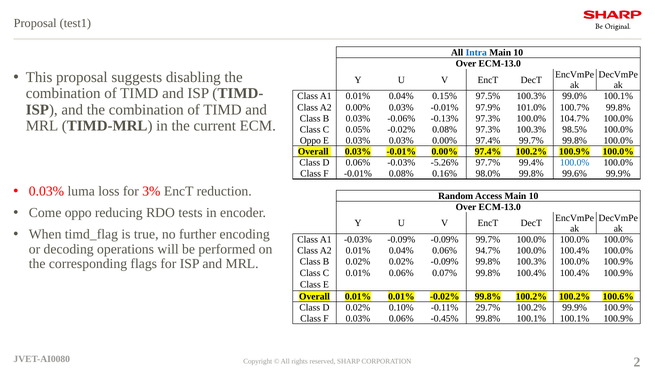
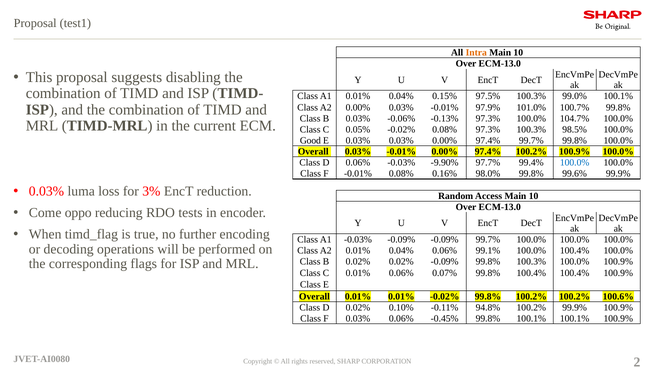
Intra colour: blue -> orange
Oppo at (310, 141): Oppo -> Good
-5.26%: -5.26% -> -9.90%
94.7%: 94.7% -> 99.1%
29.7%: 29.7% -> 94.8%
